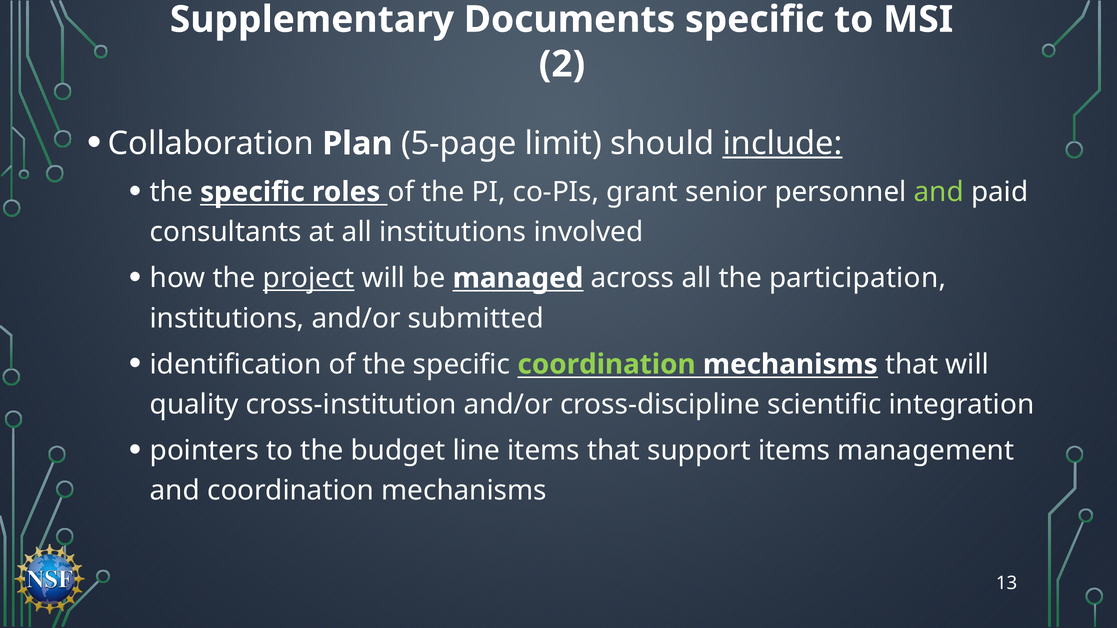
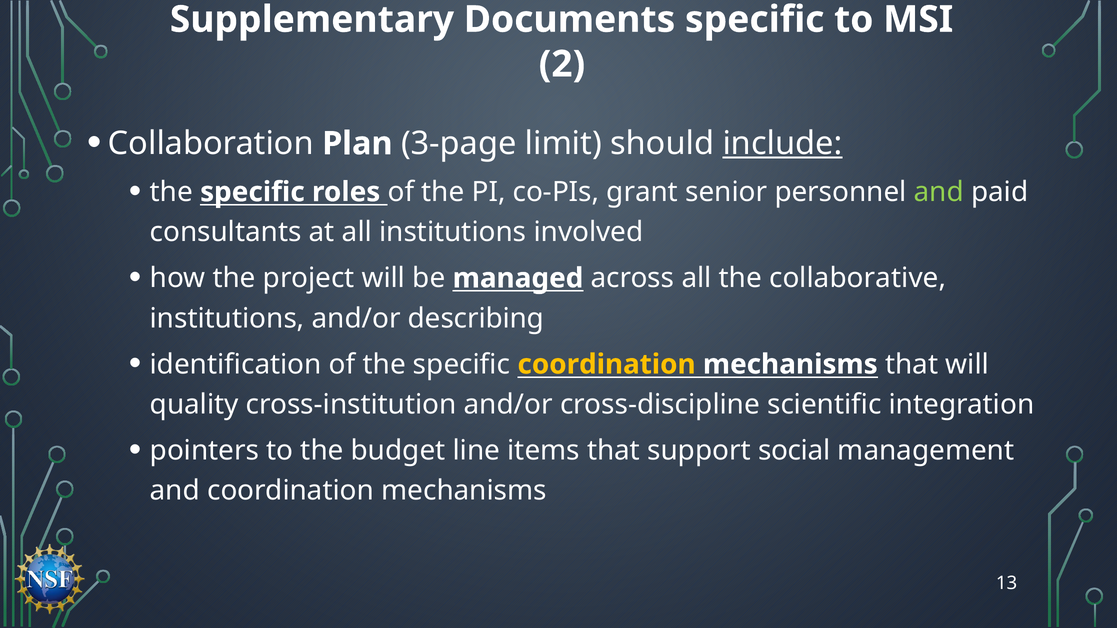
5-page: 5-page -> 3-page
project underline: present -> none
participation: participation -> collaborative
submitted: submitted -> describing
coordination at (607, 365) colour: light green -> yellow
support items: items -> social
